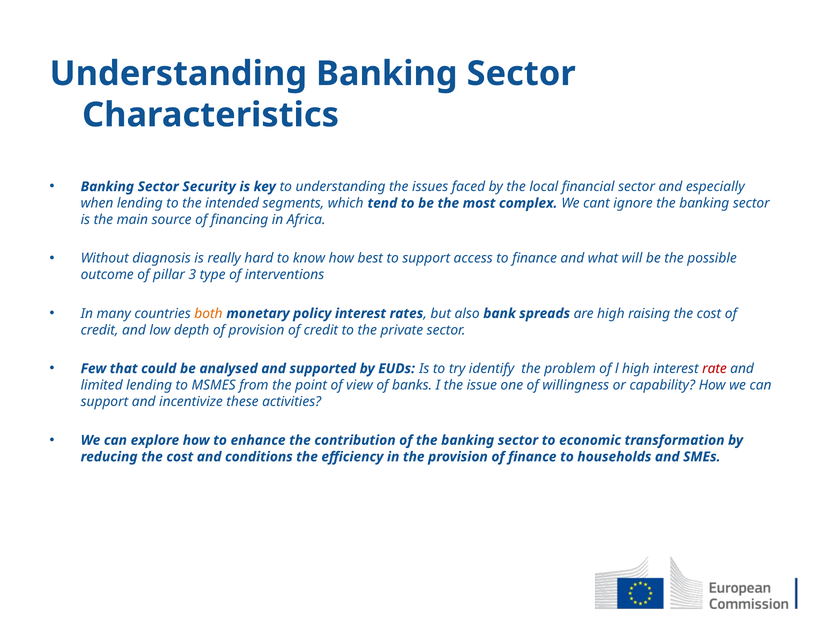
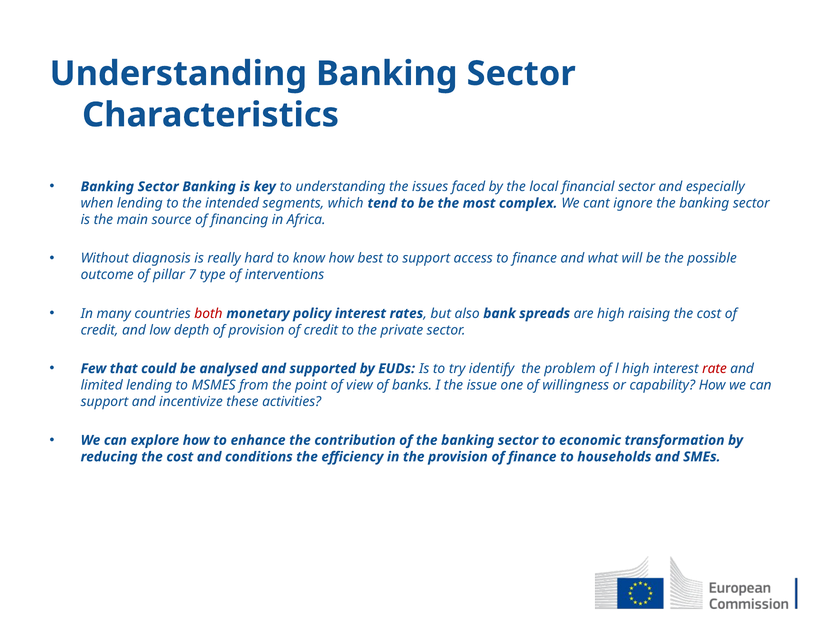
Sector Security: Security -> Banking
3: 3 -> 7
both colour: orange -> red
